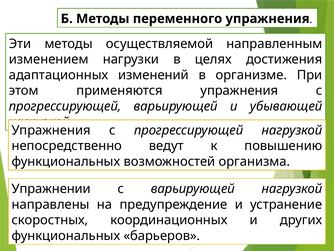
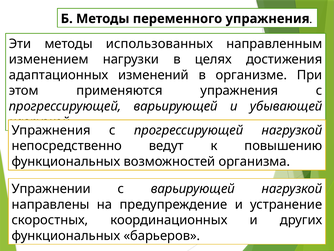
осуществляемой: осуществляемой -> использованных
